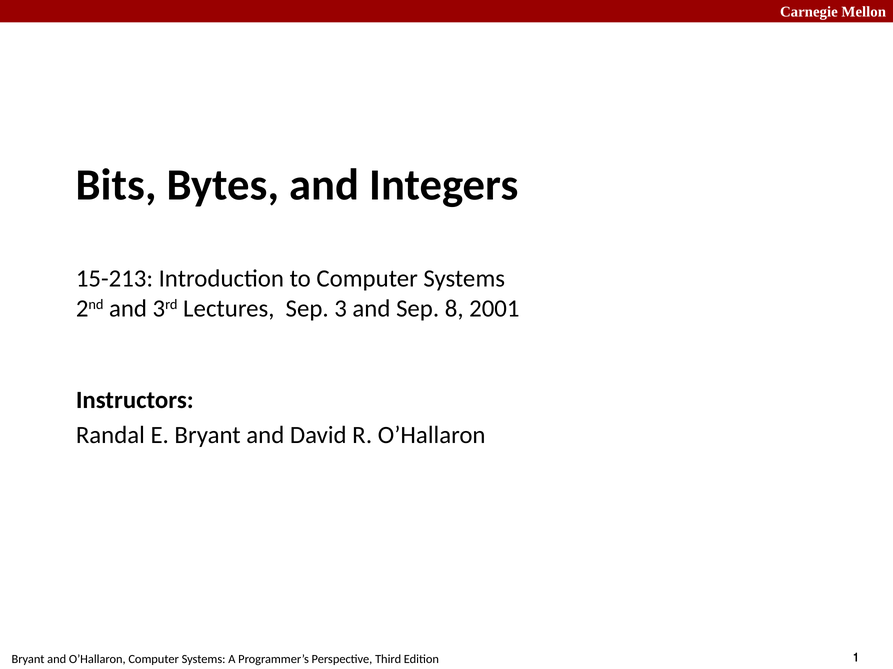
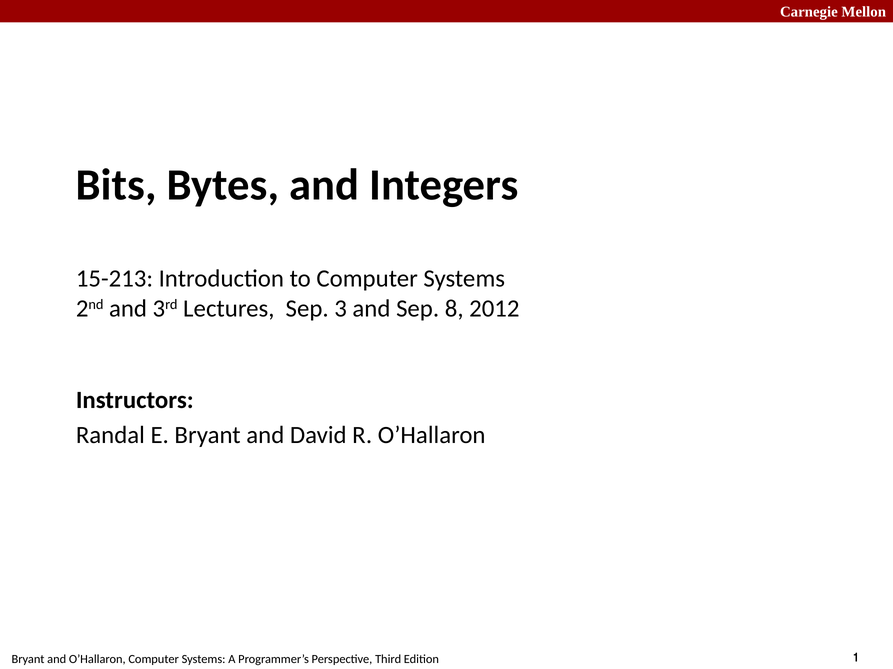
2001: 2001 -> 2012
